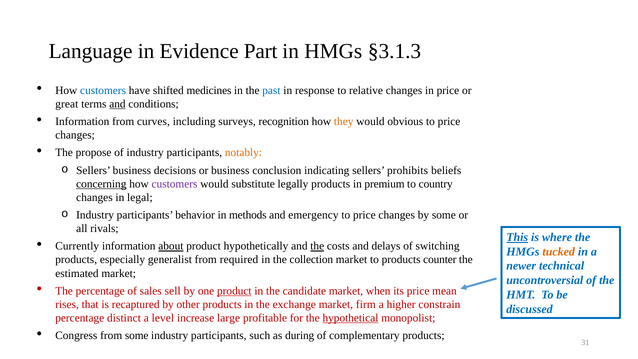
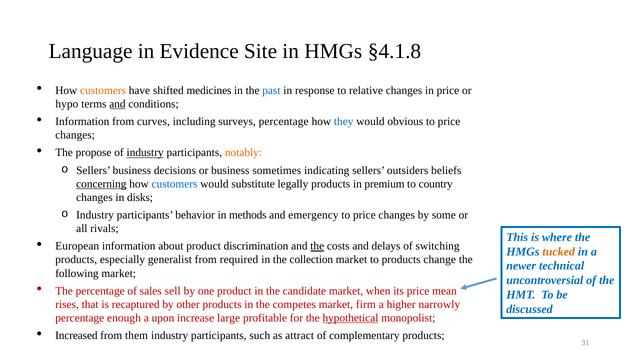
Part: Part -> Site
§3.1.3: §3.1.3 -> §4.1.8
customers at (103, 90) colour: blue -> orange
great: great -> hypo
surveys recognition: recognition -> percentage
they colour: orange -> blue
industry at (145, 153) underline: none -> present
conclusion: conclusion -> sometimes
prohibits: prohibits -> outsiders
customers at (175, 184) colour: purple -> blue
legal: legal -> disks
This underline: present -> none
Currently: Currently -> European
about underline: present -> none
hypothetically: hypothetically -> discrimination
counter: counter -> change
estimated: estimated -> following
product at (234, 291) underline: present -> none
exchange: exchange -> competes
constrain: constrain -> narrowly
distinct: distinct -> enough
level: level -> upon
Congress: Congress -> Increased
from some: some -> them
during: during -> attract
